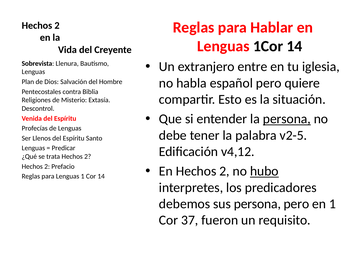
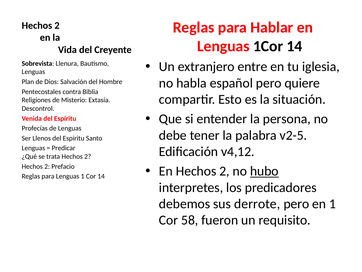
persona at (287, 119) underline: present -> none
sus persona: persona -> derrote
37: 37 -> 58
